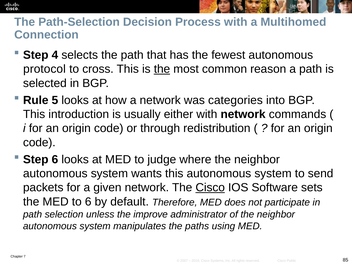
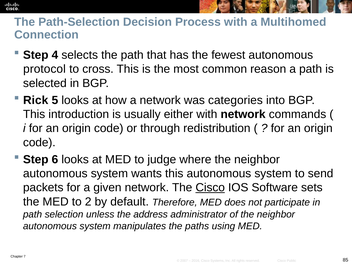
the at (162, 69) underline: present -> none
Rule: Rule -> Rick
to 6: 6 -> 2
improve: improve -> address
